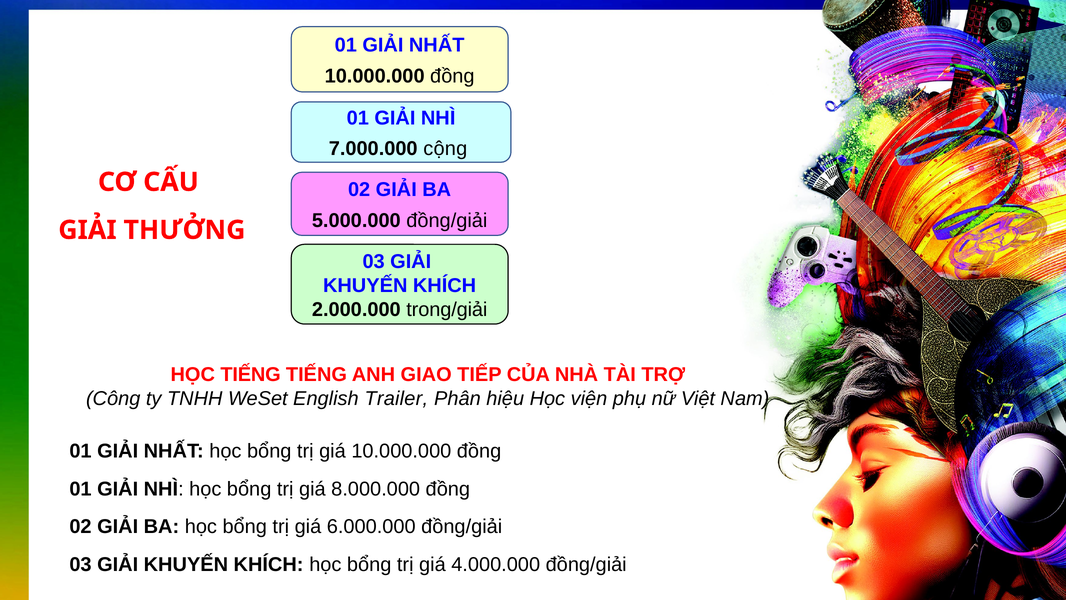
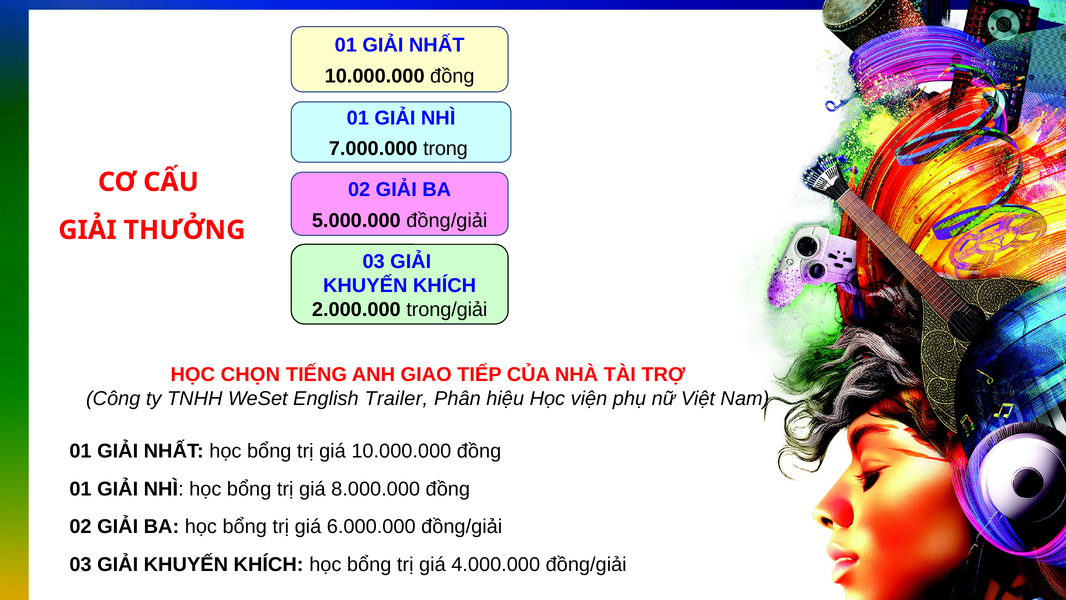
cộng: cộng -> trong
HỌC TIẾNG: TIẾNG -> CHỌN
